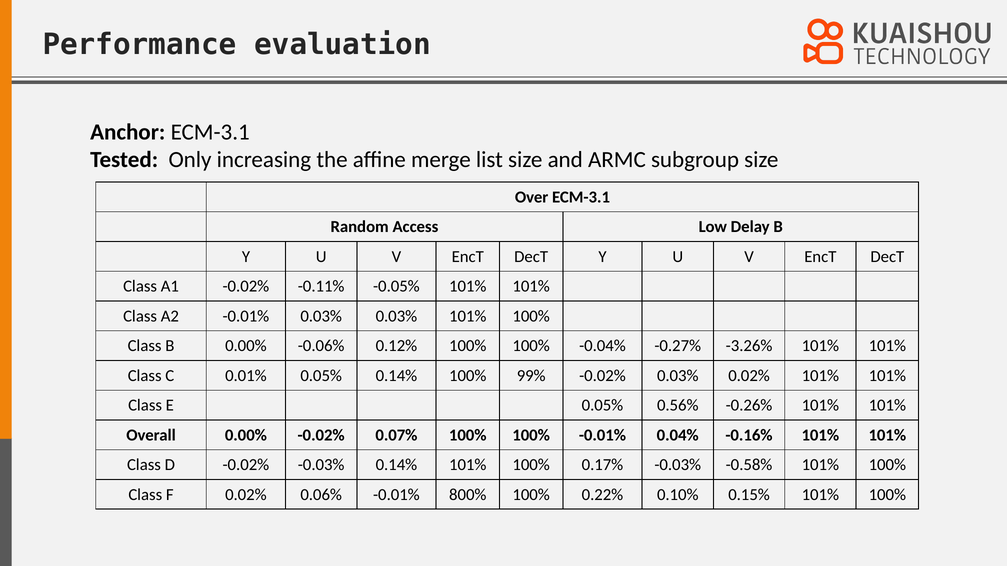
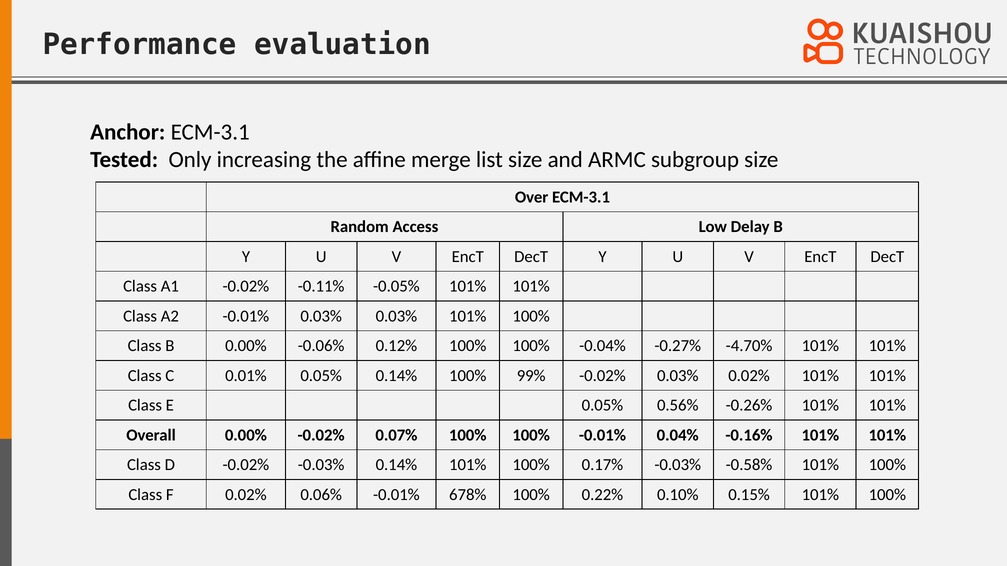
-3.26%: -3.26% -> -4.70%
800%: 800% -> 678%
